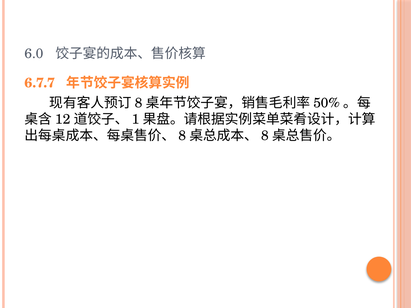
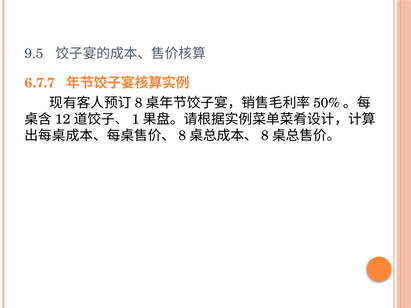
6.0: 6.0 -> 9.5
